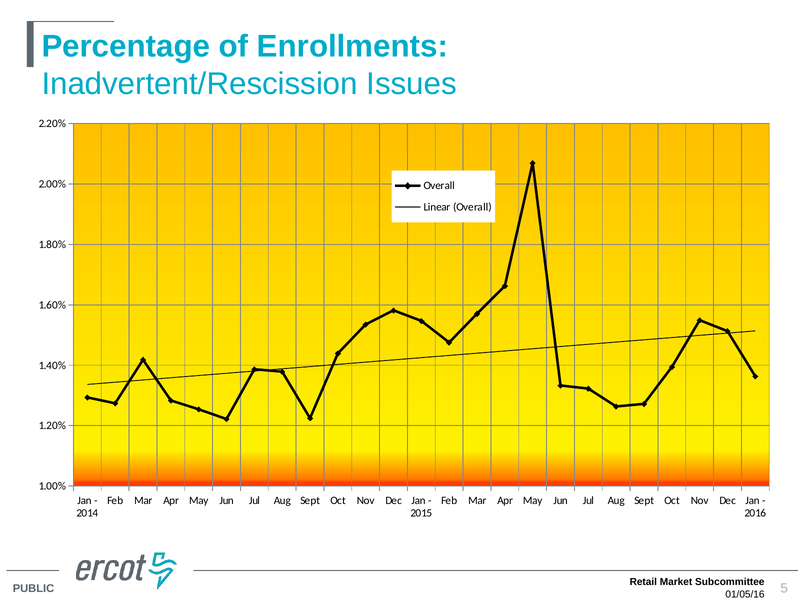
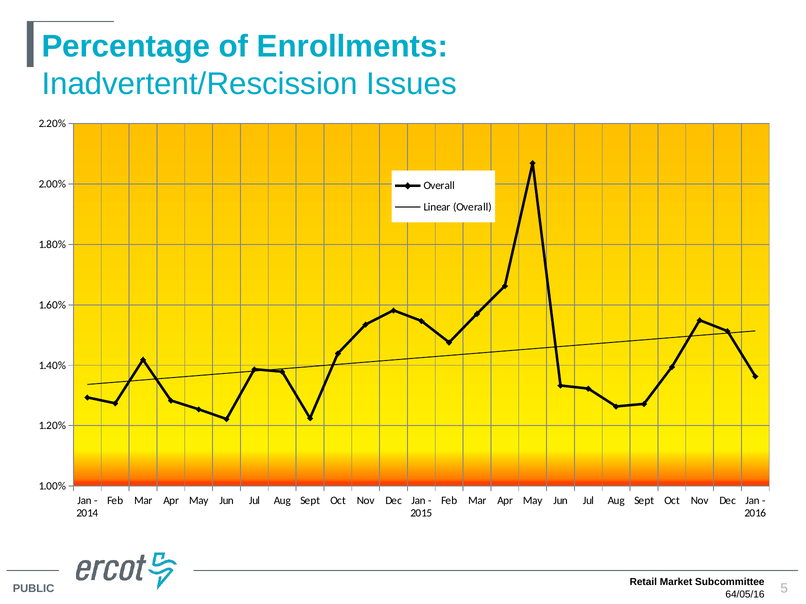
01/05/16: 01/05/16 -> 64/05/16
